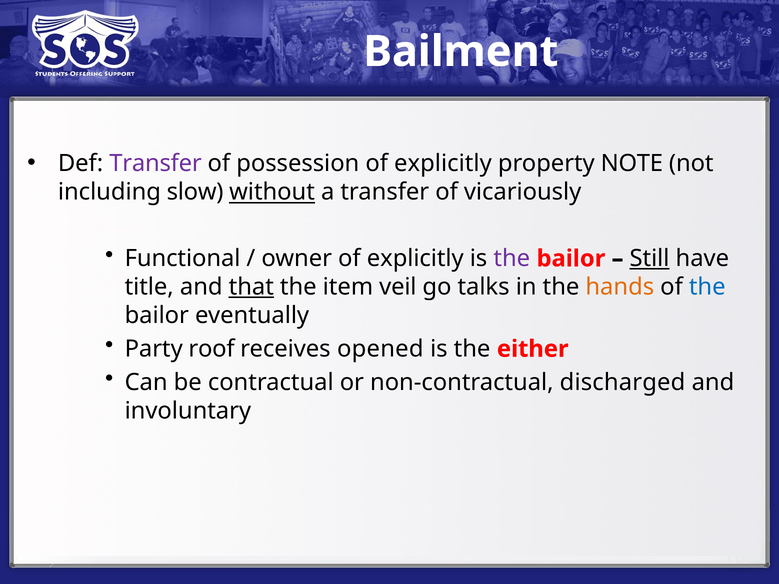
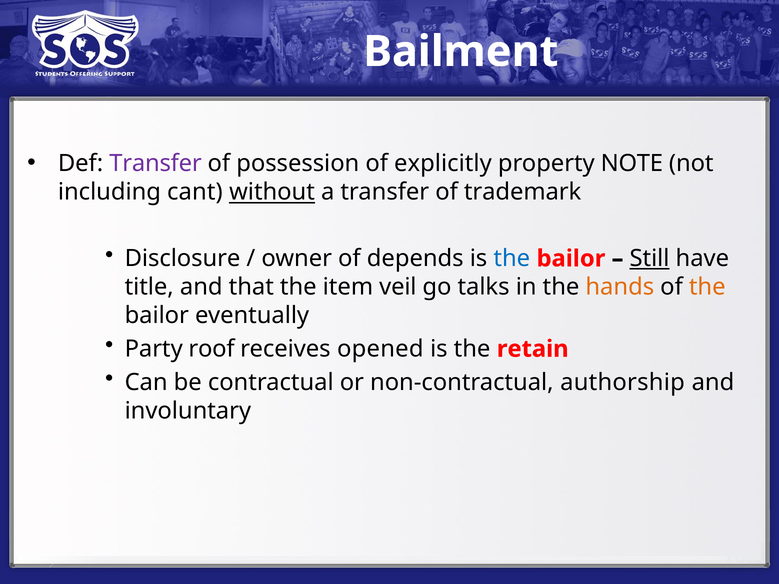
slow: slow -> cant
vicariously: vicariously -> trademark
Functional: Functional -> Disclosure
owner of explicitly: explicitly -> depends
the at (512, 259) colour: purple -> blue
that underline: present -> none
the at (707, 287) colour: blue -> orange
either: either -> retain
discharged: discharged -> authorship
